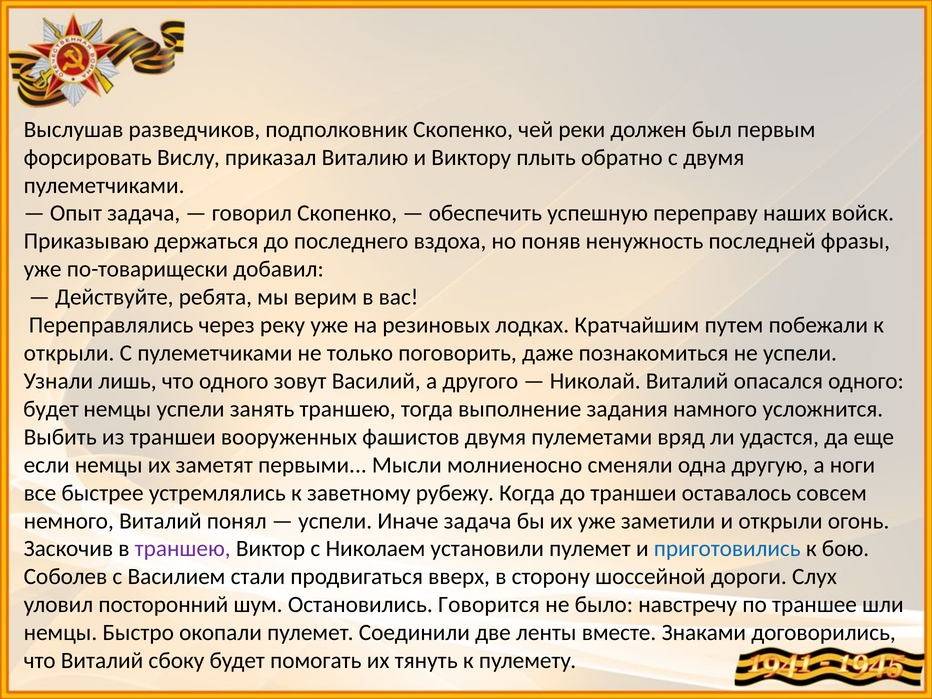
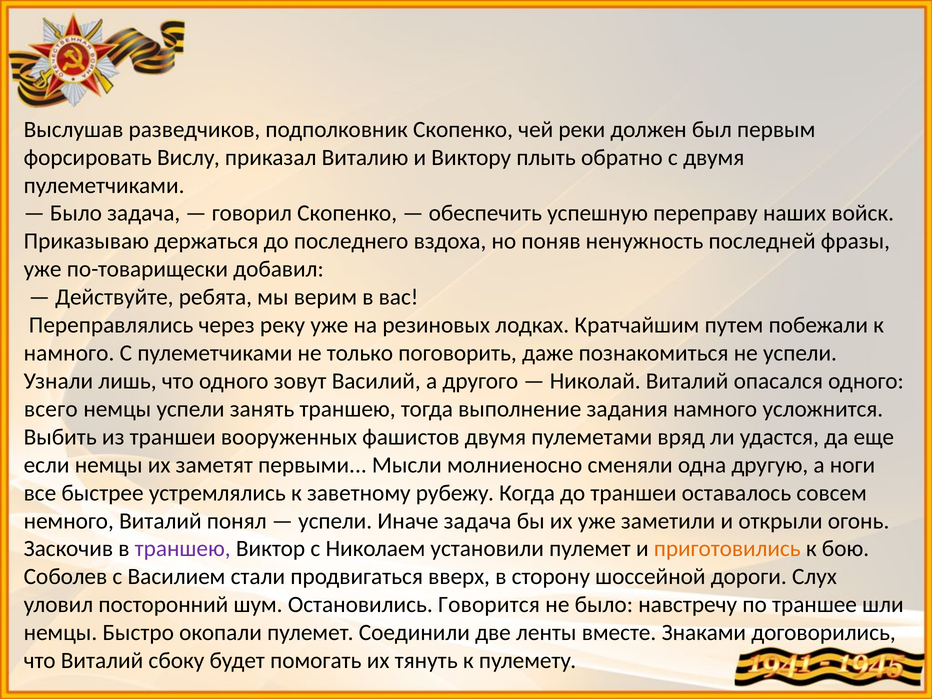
Опыт at (76, 213): Опыт -> Было
открыли at (69, 353): открыли -> намного
будет at (51, 409): будет -> всего
приготовились colour: blue -> orange
